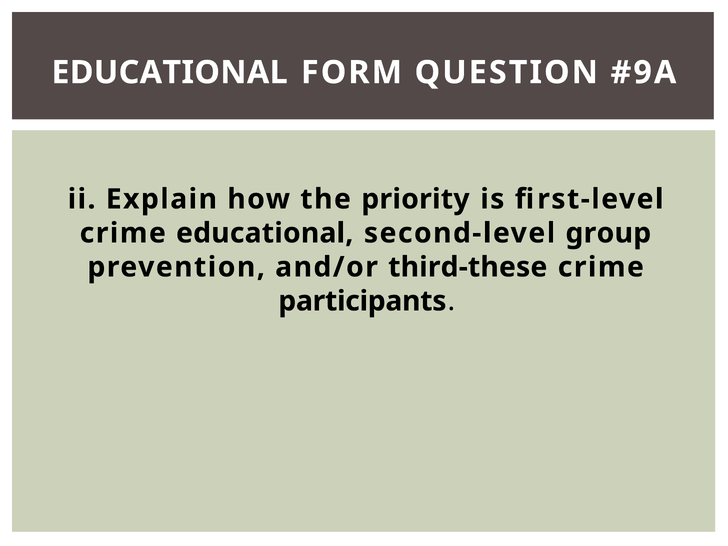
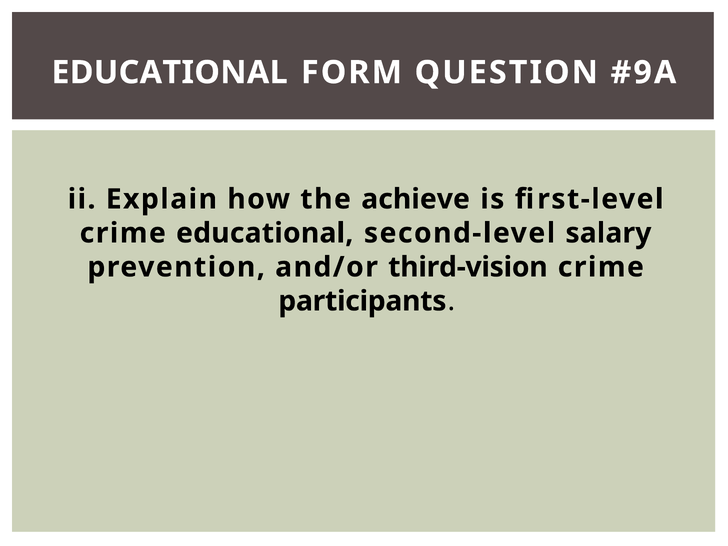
priority: priority -> achieve
group: group -> salary
third-these: third-these -> third-vision
